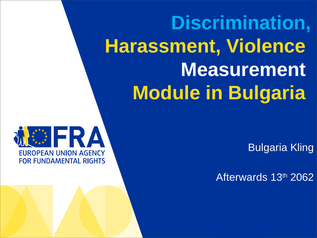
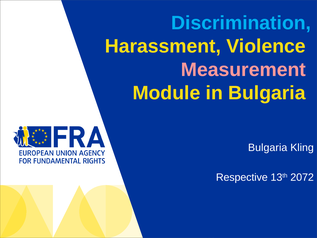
Measurement colour: white -> pink
Afterwards: Afterwards -> Respective
2062: 2062 -> 2072
